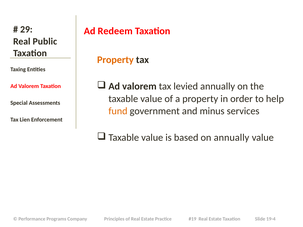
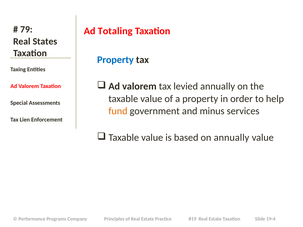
29: 29 -> 79
Redeem: Redeem -> Totaling
Public: Public -> States
Property at (115, 60) colour: orange -> blue
